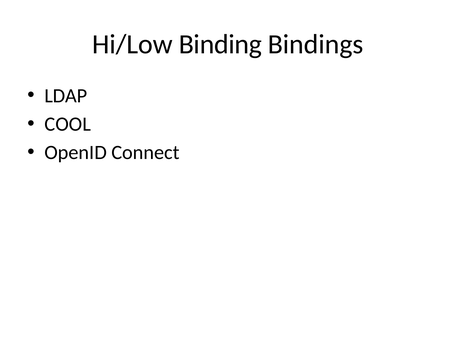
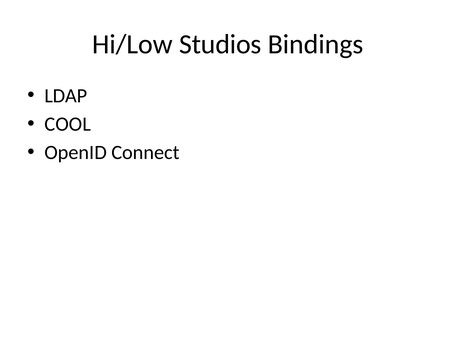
Binding: Binding -> Studios
